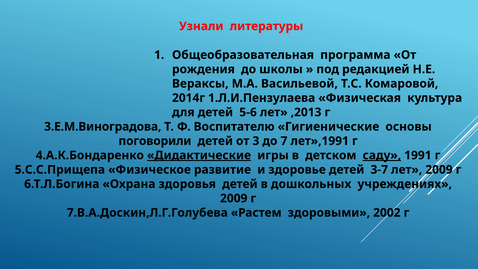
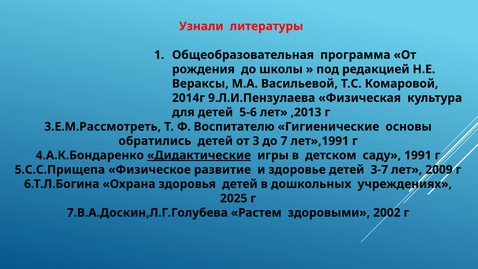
1.Л.И.Пензулаева: 1.Л.И.Пензулаева -> 9.Л.И.Пензулаева
3.Е.М.Виноградова: 3.Е.М.Виноградова -> 3.Е.М.Рассмотреть
поговорили: поговорили -> обратились
саду underline: present -> none
2009 at (234, 198): 2009 -> 2025
